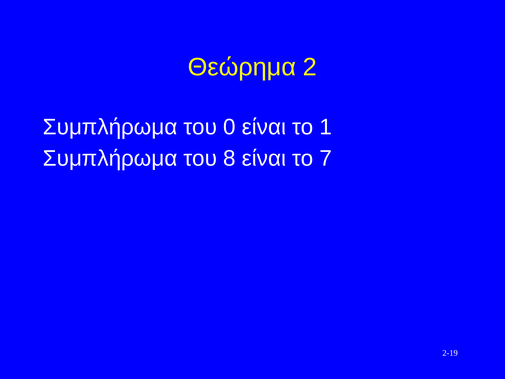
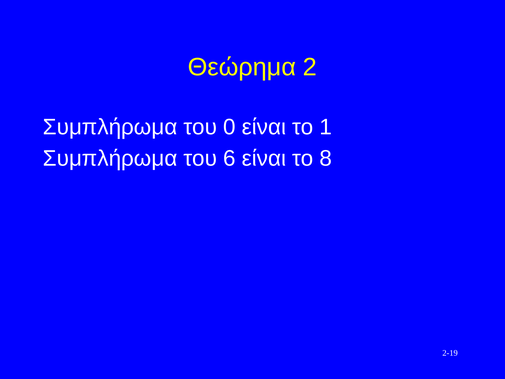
8: 8 -> 6
7: 7 -> 8
